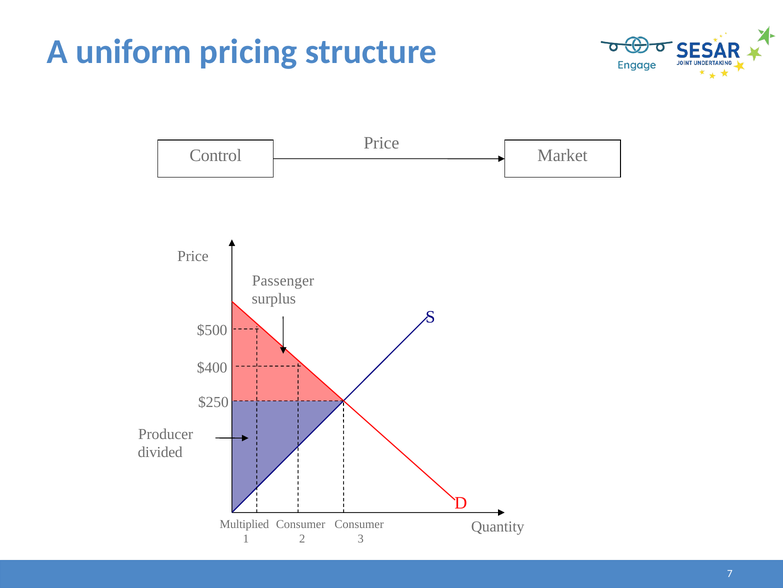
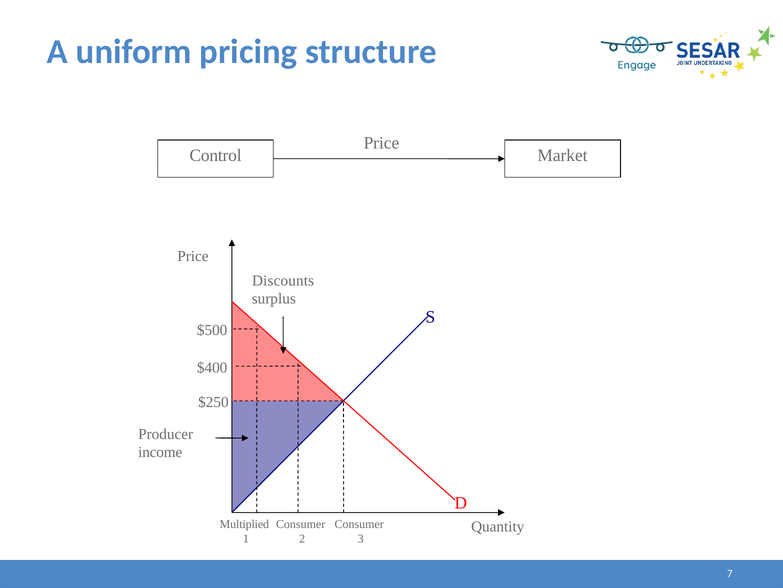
Passenger: Passenger -> Discounts
divided: divided -> income
